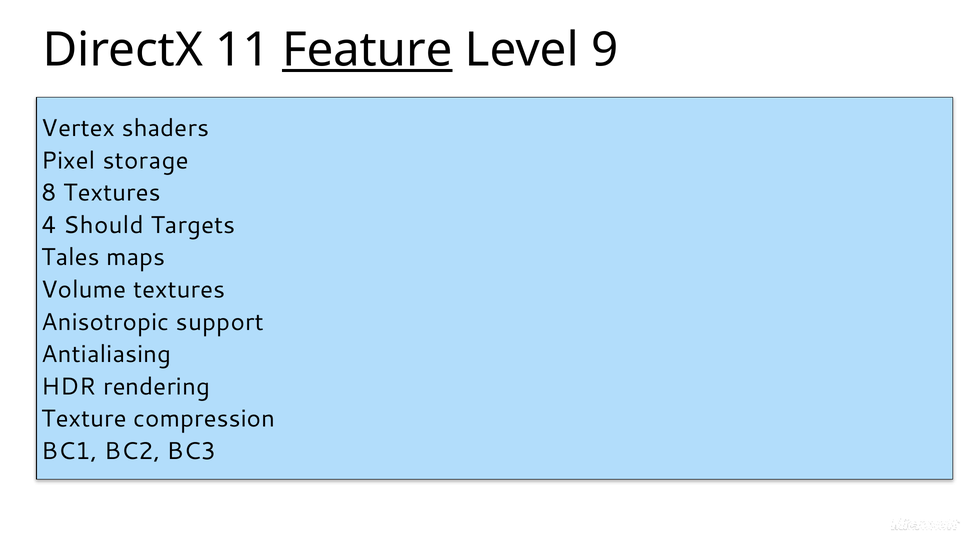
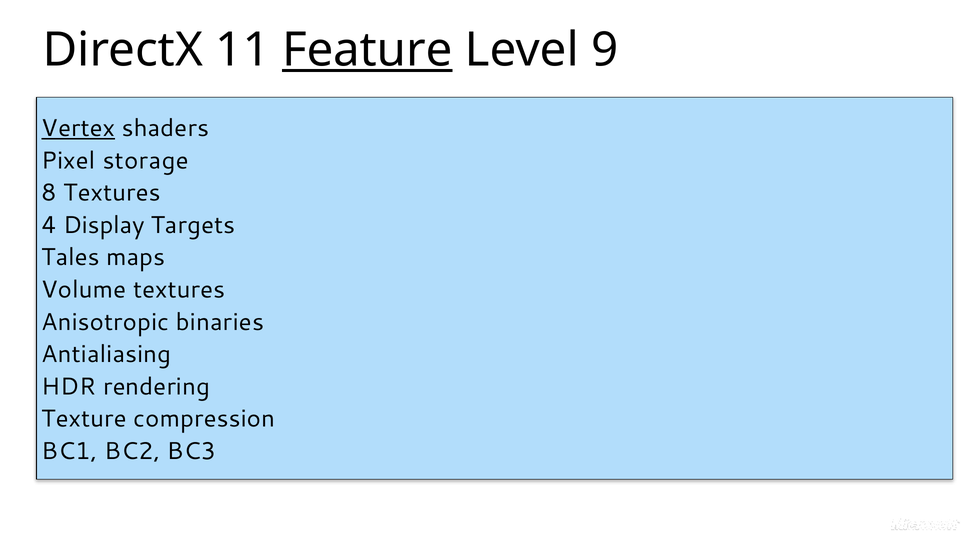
Vertex underline: none -> present
Should: Should -> Display
support: support -> binaries
